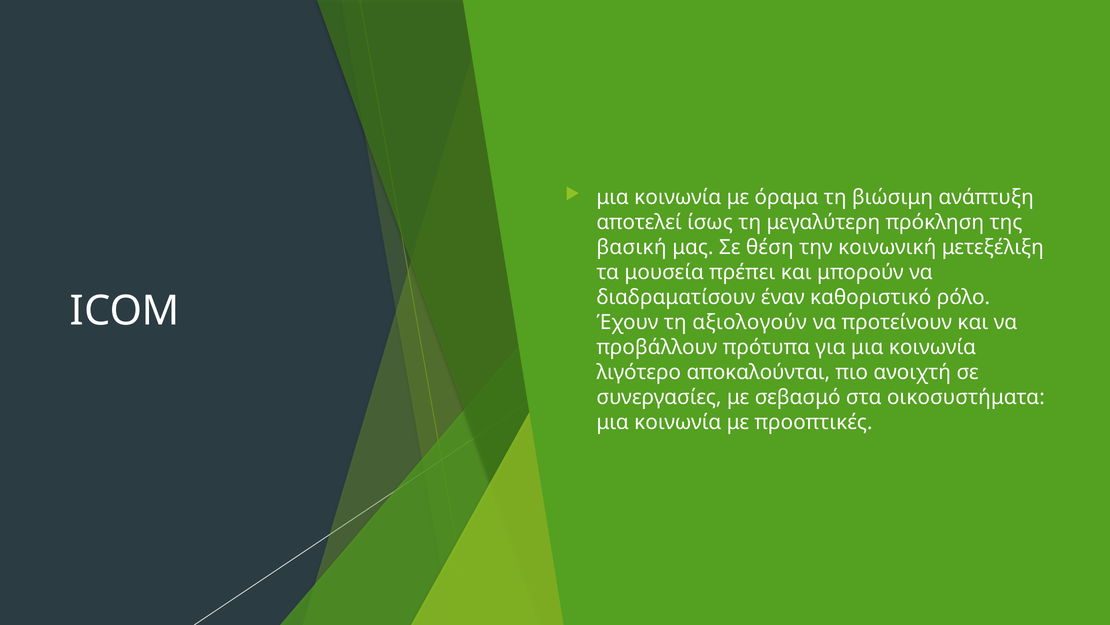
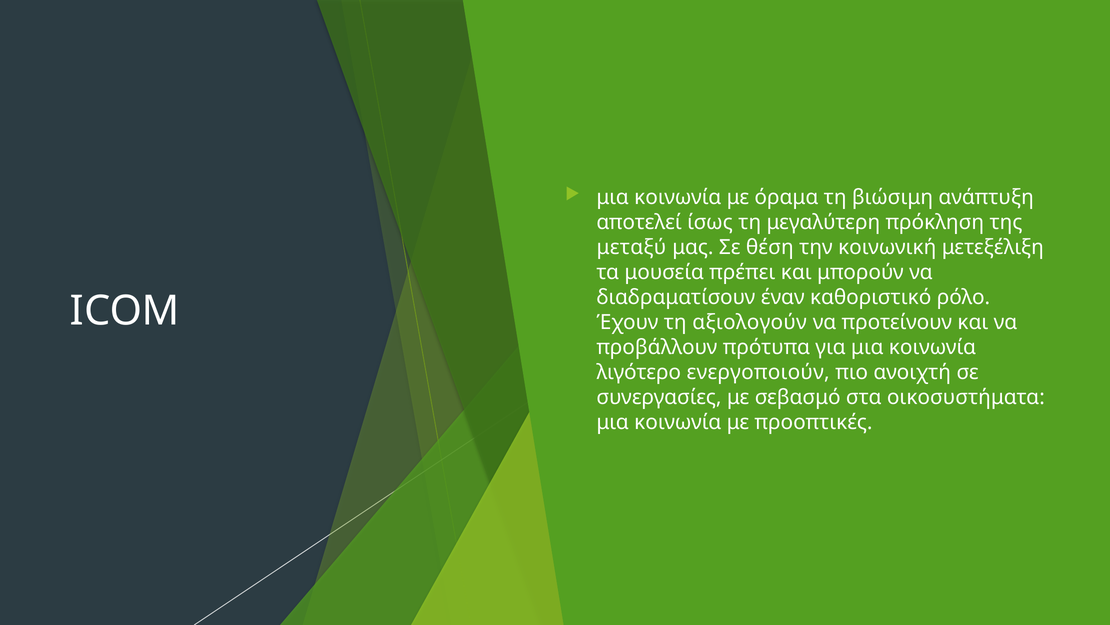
βασική: βασική -> μεταξύ
αποκαλούνται: αποκαλούνται -> ενεργοποιούν
